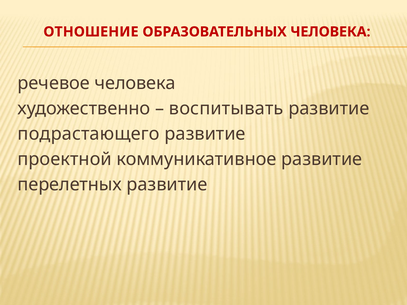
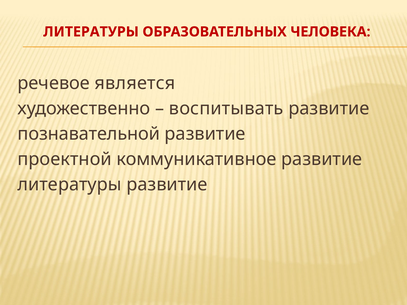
ОТНОШЕНИЕ at (91, 32): ОТНОШЕНИЕ -> ЛИТЕРАТУРЫ
речевое человека: человека -> является
подрастающего: подрастающего -> познавательной
перелетных at (70, 185): перелетных -> литературы
